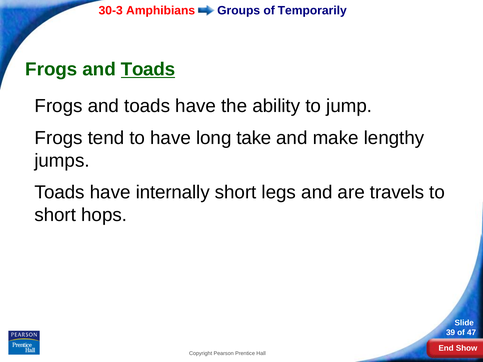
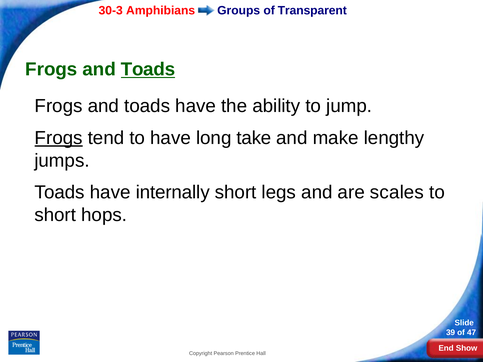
Temporarily: Temporarily -> Transparent
Frogs at (59, 138) underline: none -> present
travels: travels -> scales
